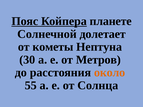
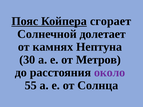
планете: планете -> сгорает
кометы: кометы -> камнях
около colour: orange -> purple
